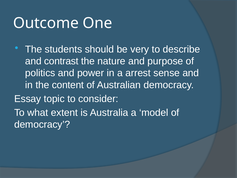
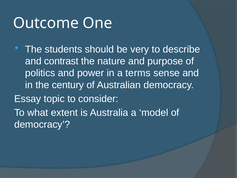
arrest: arrest -> terms
content: content -> century
